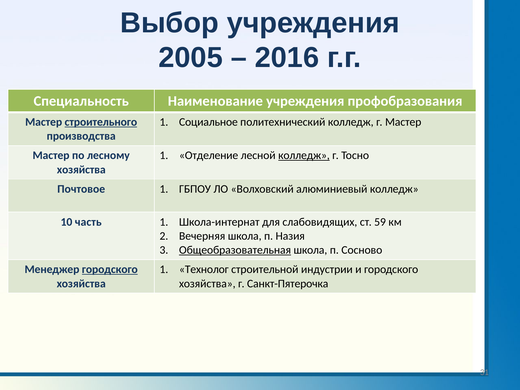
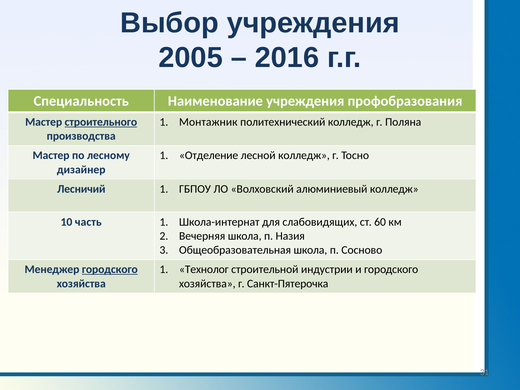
Социальное: Социальное -> Монтажник
г Мастер: Мастер -> Поляна
колледж at (304, 155) underline: present -> none
хозяйства at (81, 170): хозяйства -> дизайнер
Почтовое: Почтовое -> Лесничий
59: 59 -> 60
Общеобразовательная underline: present -> none
